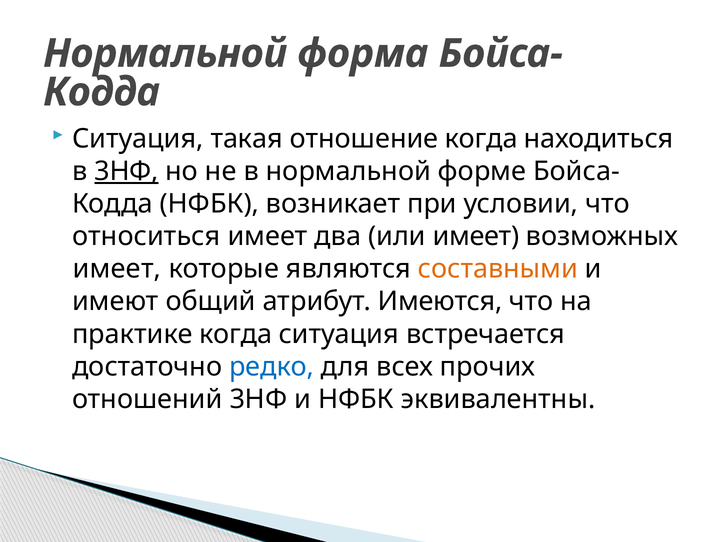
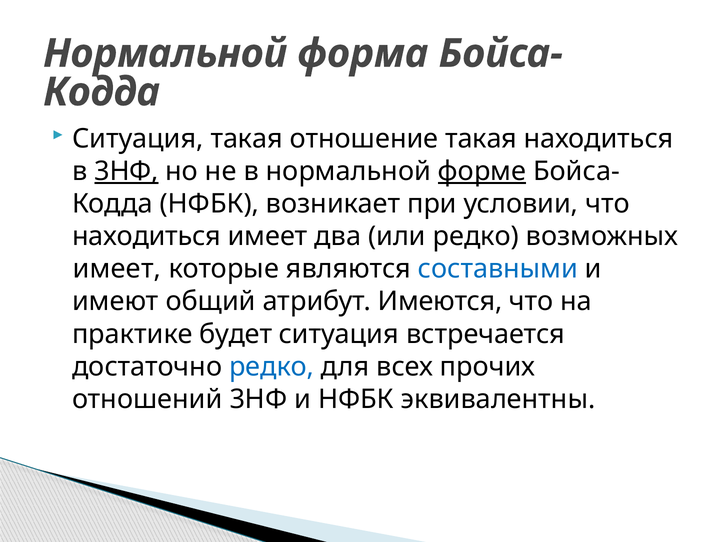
отношение когда: когда -> такая
форме underline: none -> present
относиться at (146, 236): относиться -> находиться
или имеет: имеет -> редко
составными colour: orange -> blue
практике когда: когда -> будет
